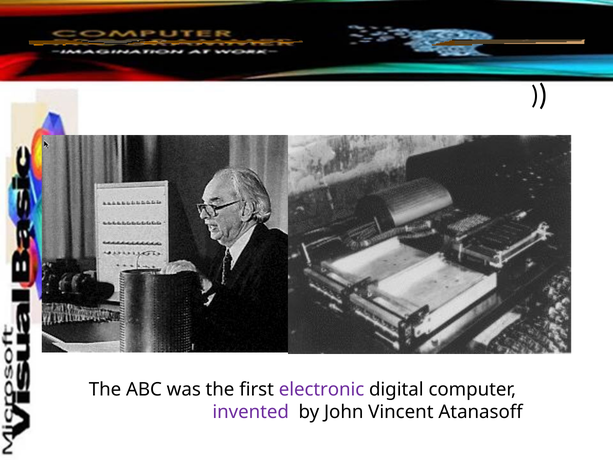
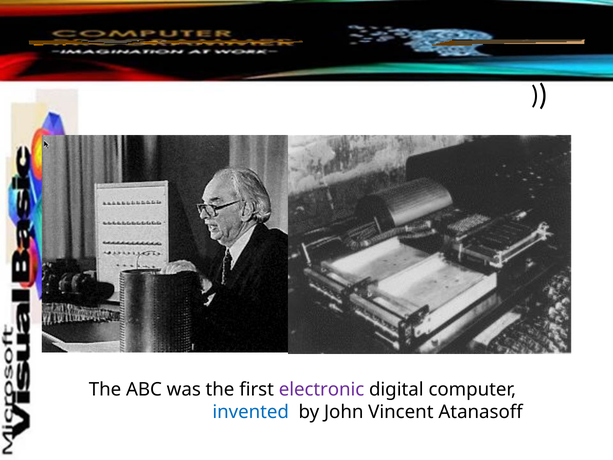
invented colour: purple -> blue
